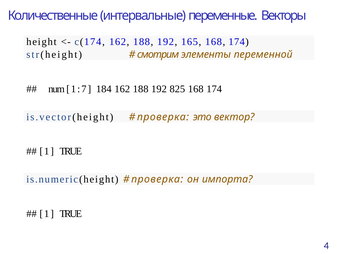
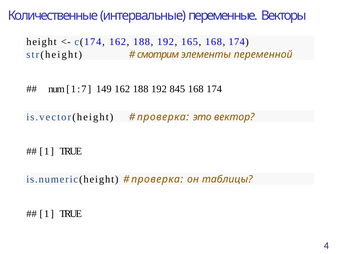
184: 184 -> 149
825: 825 -> 845
импорта: импорта -> таблицы
